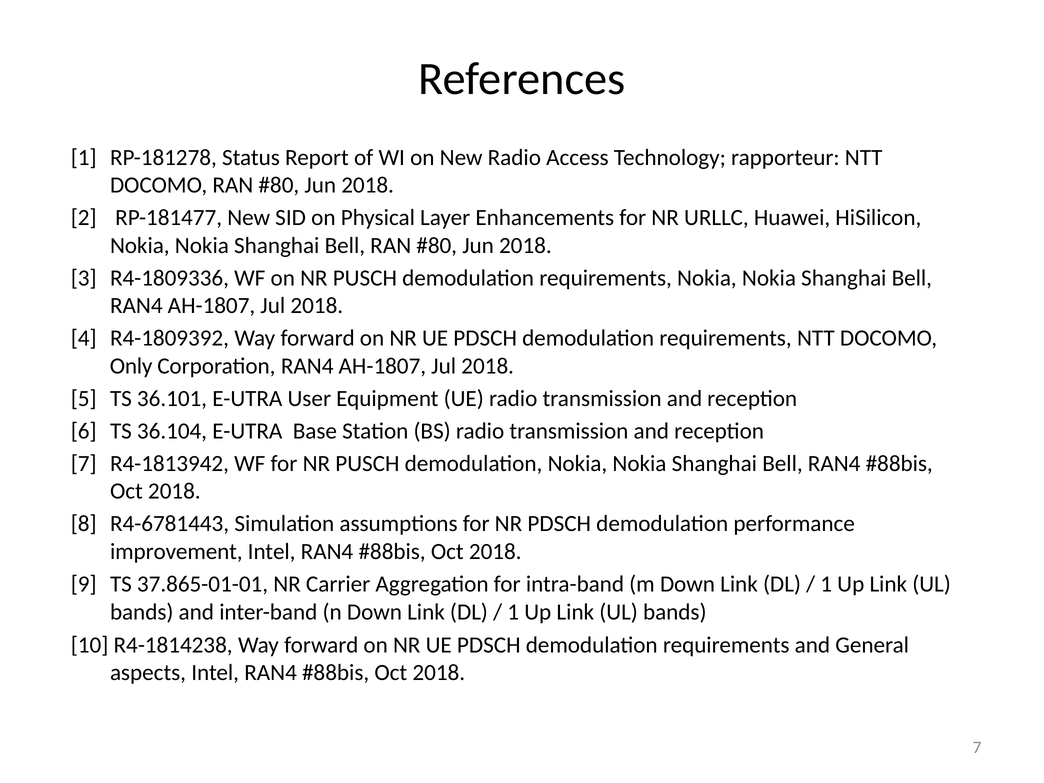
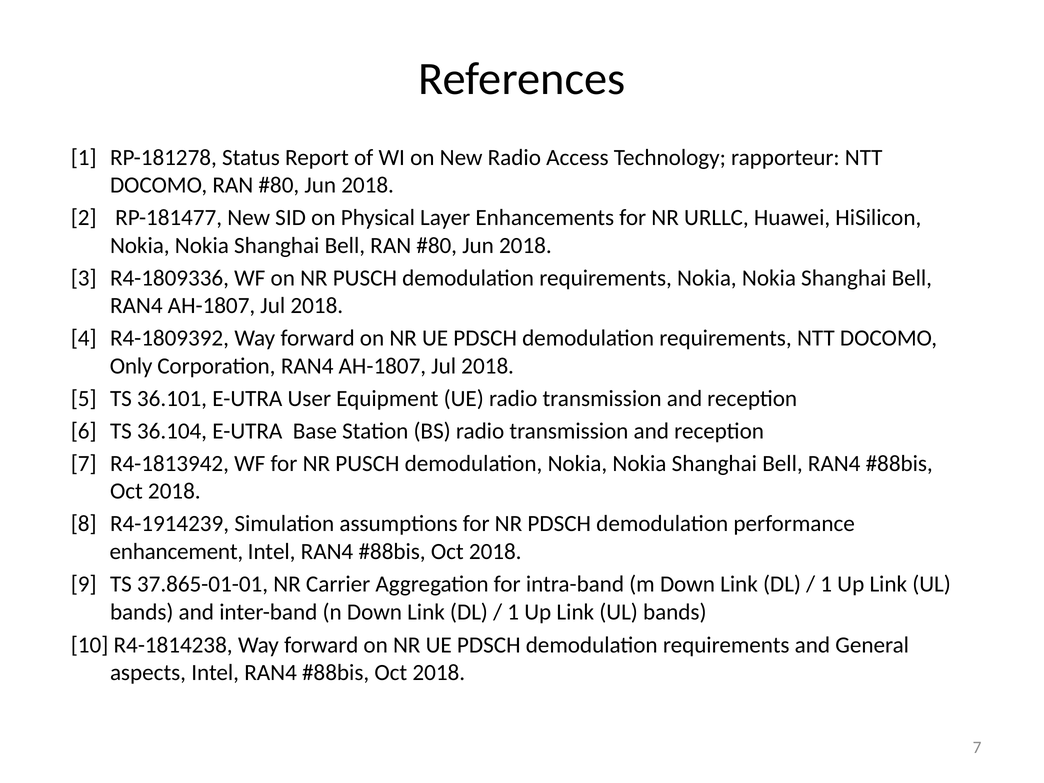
R4-6781443: R4-6781443 -> R4-1914239
improvement: improvement -> enhancement
